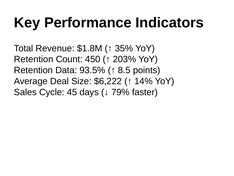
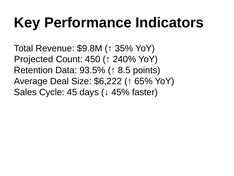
$1.8M: $1.8M -> $9.8M
Retention at (34, 59): Retention -> Projected
203%: 203% -> 240%
14%: 14% -> 65%
79%: 79% -> 45%
